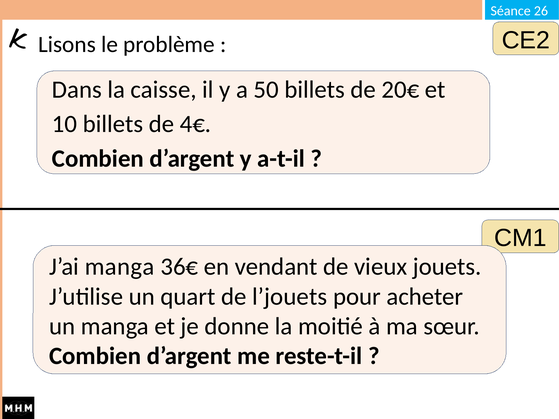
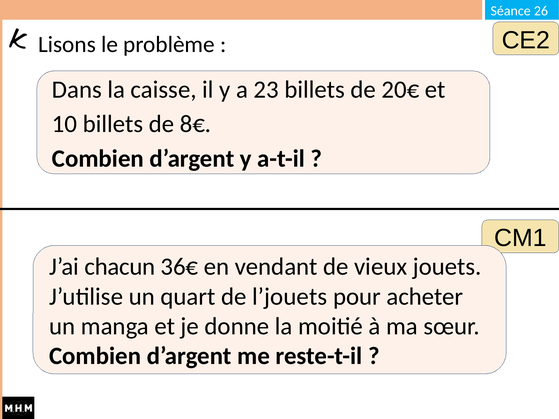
50: 50 -> 23
4€: 4€ -> 8€
J’ai manga: manga -> chacun
